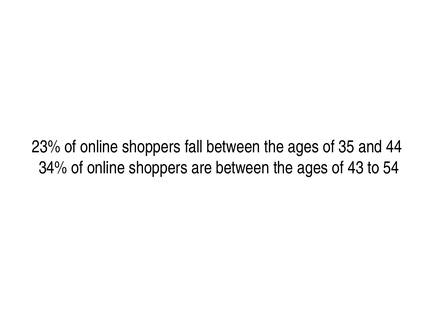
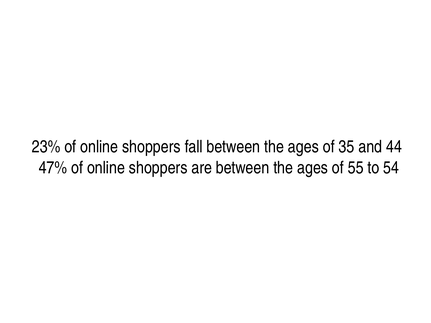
34%: 34% -> 47%
43: 43 -> 55
